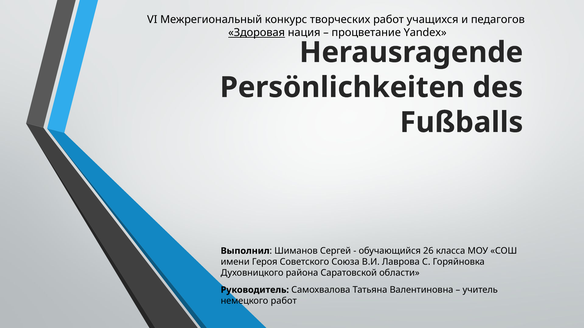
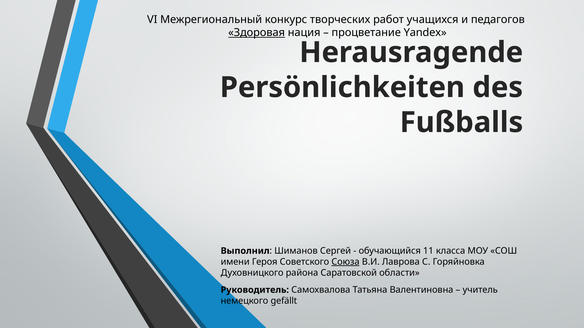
26: 26 -> 11
Союза underline: none -> present
немецкого работ: работ -> gefällt
